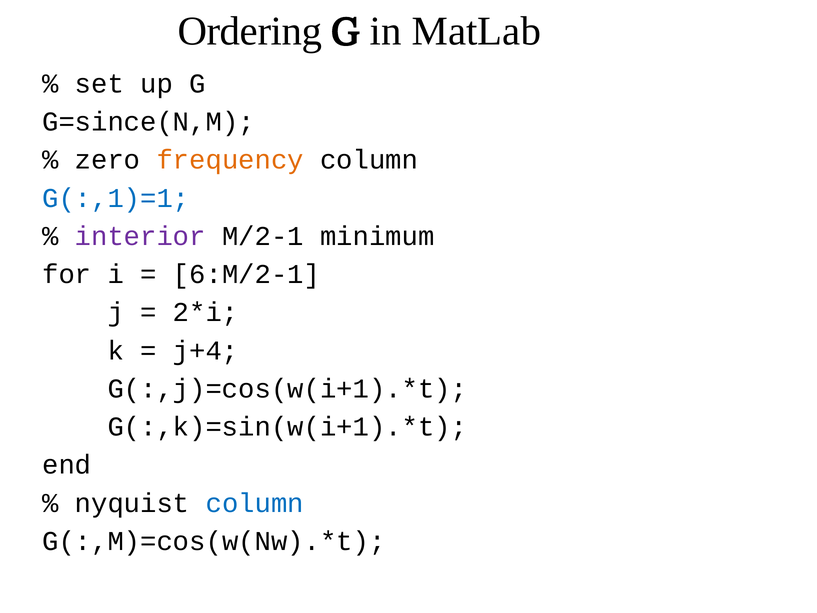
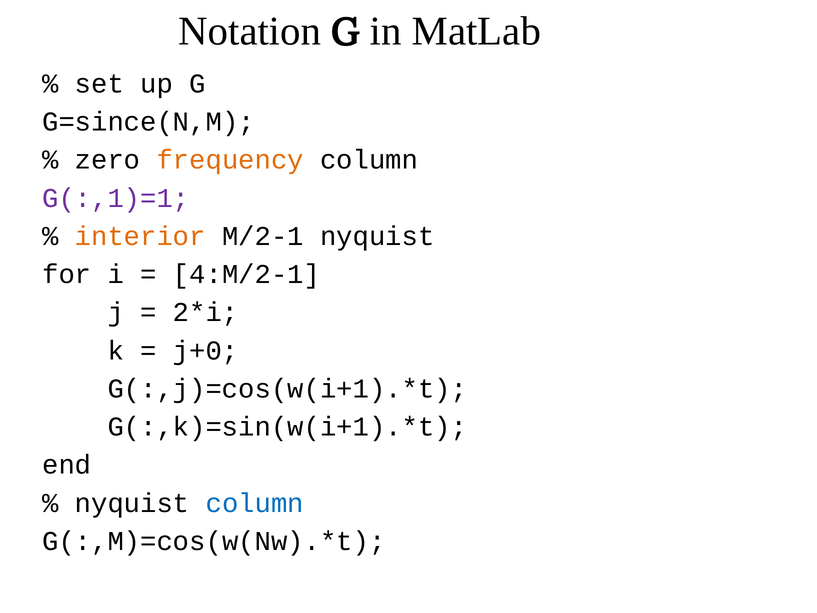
Ordering: Ordering -> Notation
G(:,1)=1 colour: blue -> purple
interior colour: purple -> orange
M/2-1 minimum: minimum -> nyquist
6:M/2-1: 6:M/2-1 -> 4:M/2-1
j+4: j+4 -> j+0
